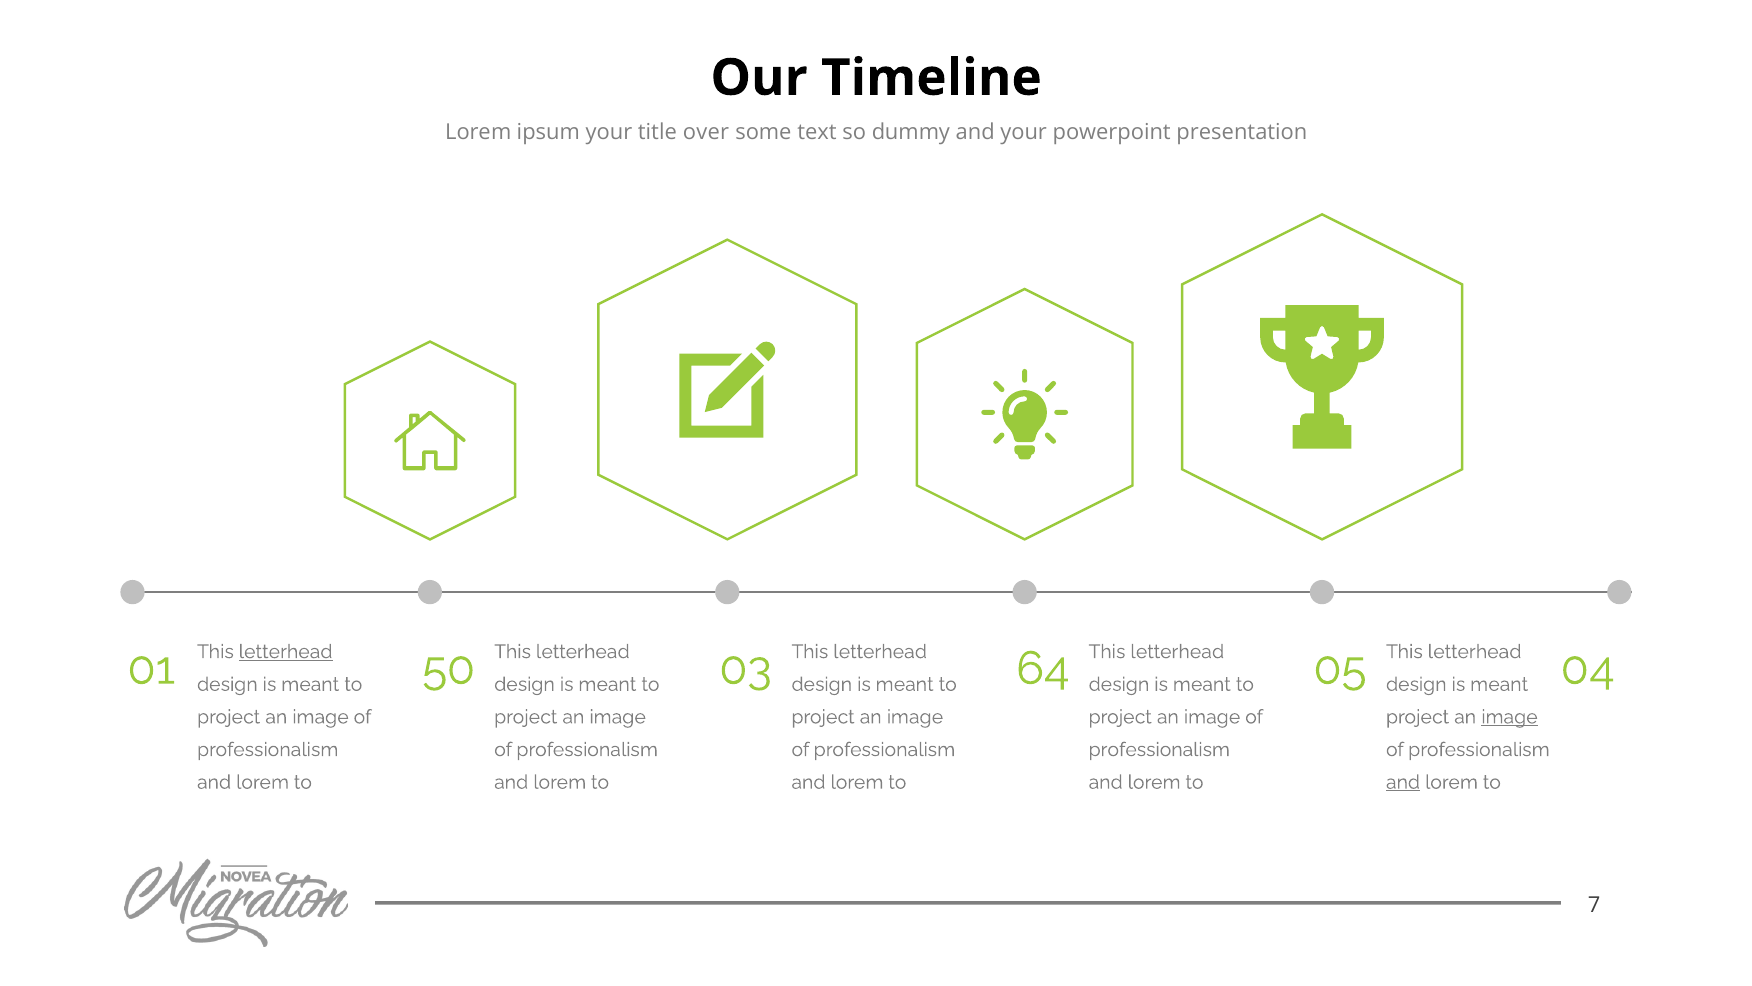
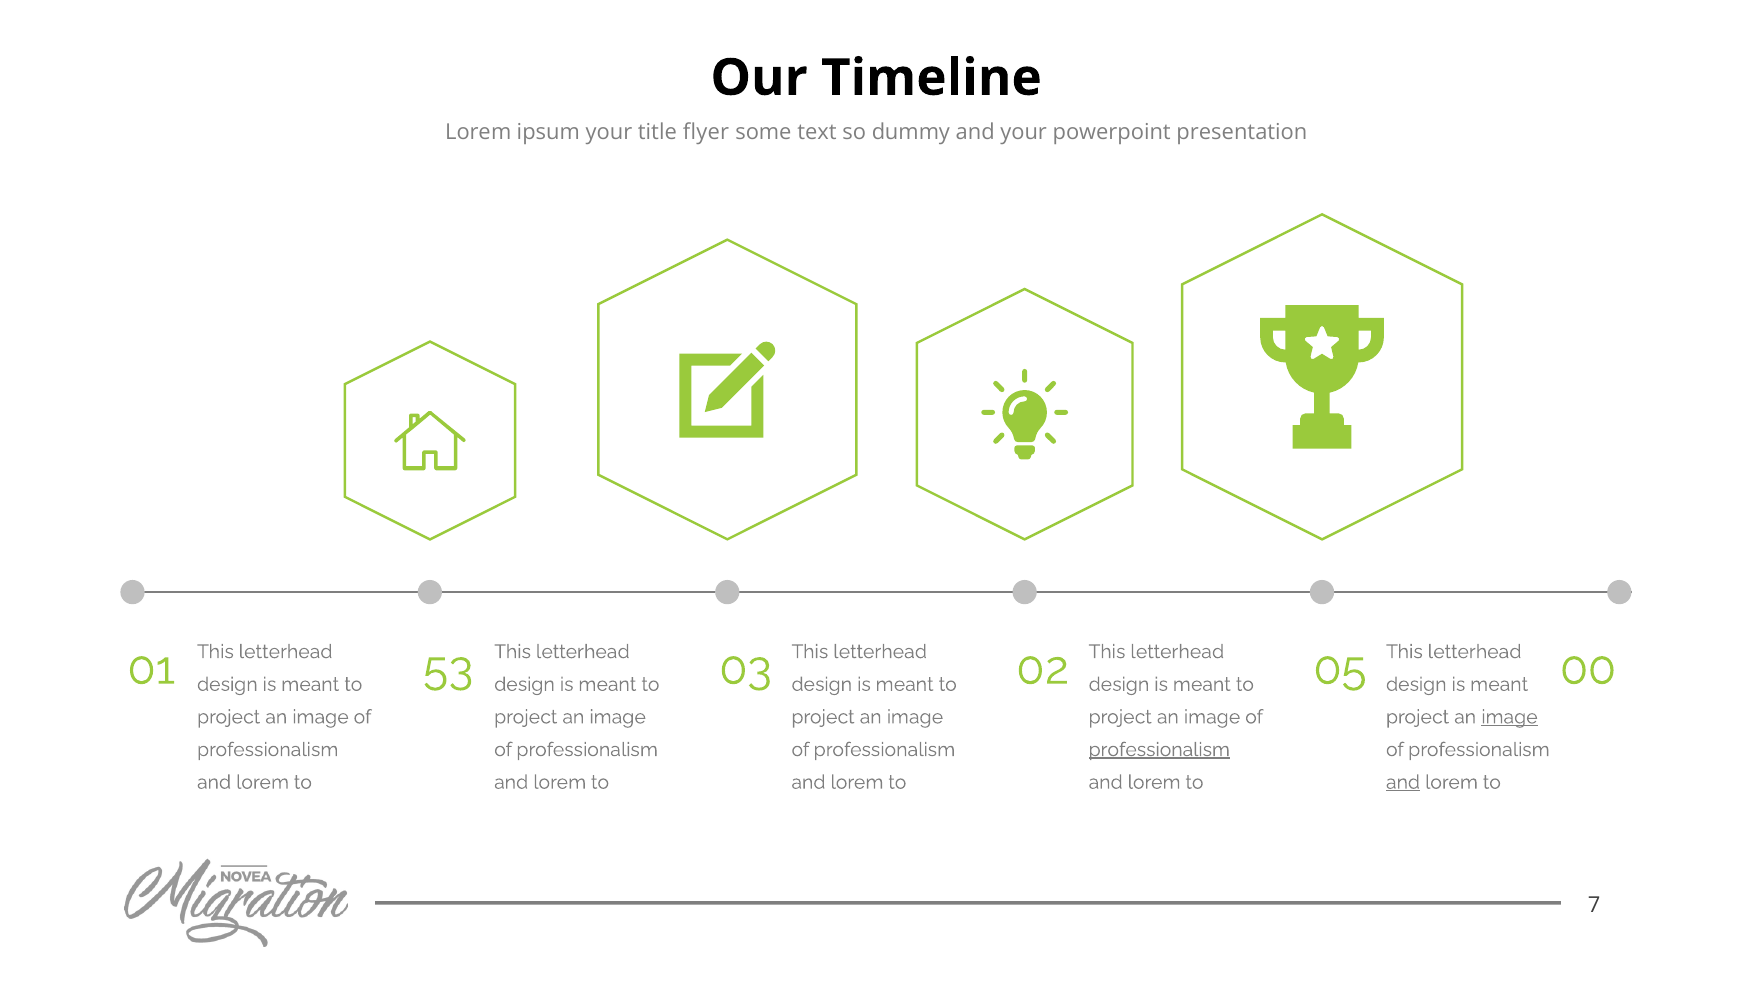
over: over -> flyer
letterhead at (286, 651) underline: present -> none
50: 50 -> 53
64: 64 -> 02
04: 04 -> 00
professionalism at (1159, 749) underline: none -> present
